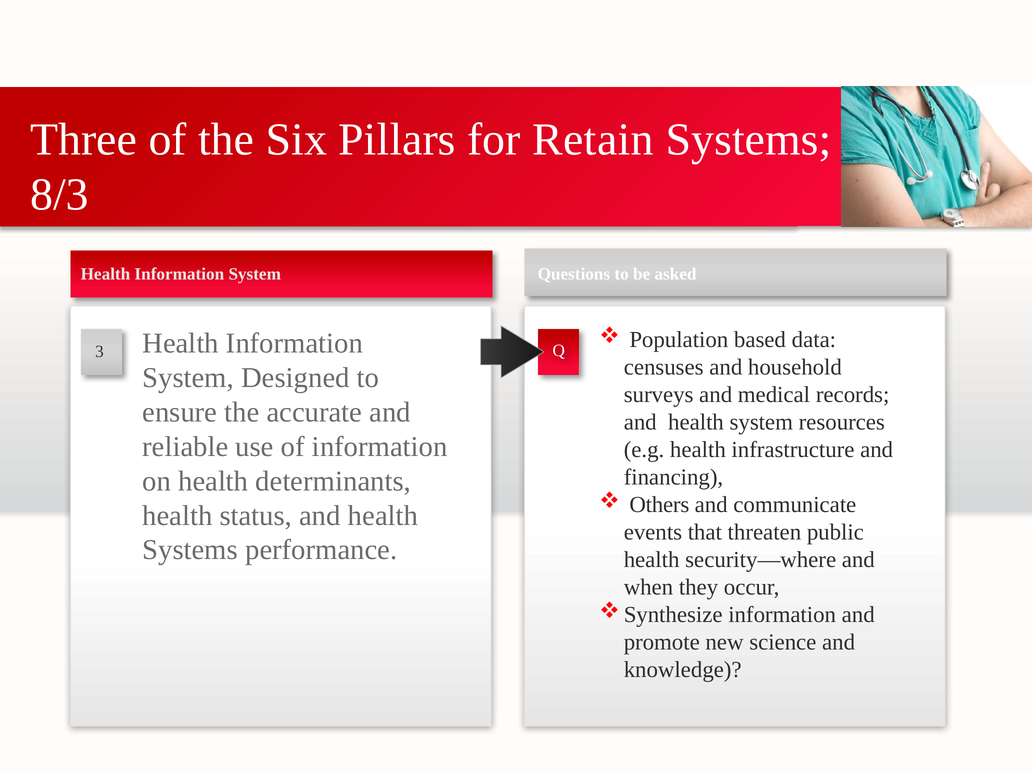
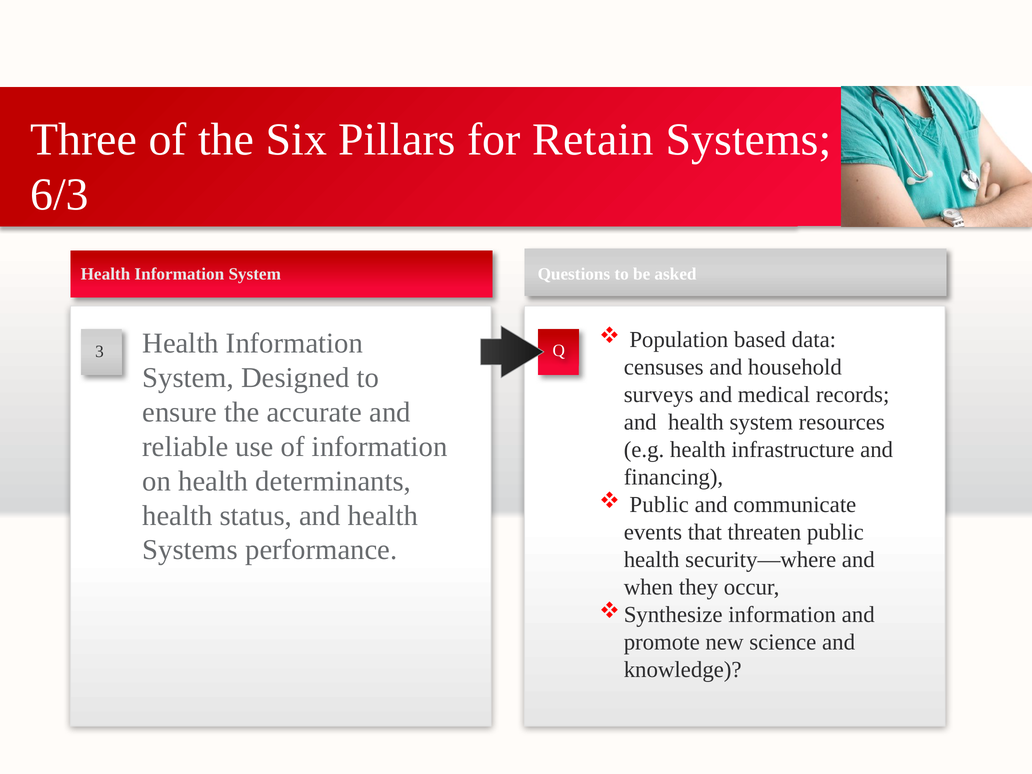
8/3: 8/3 -> 6/3
Others at (659, 505): Others -> Public
